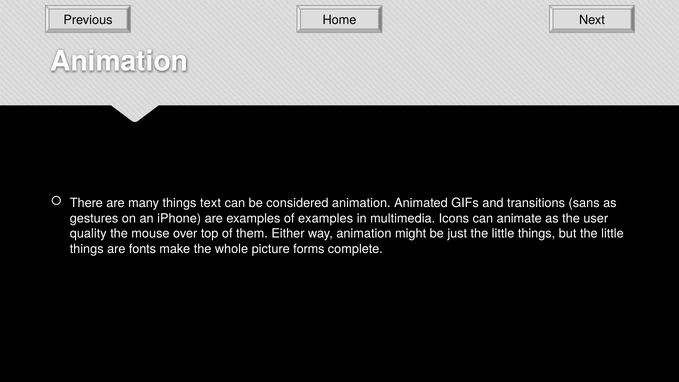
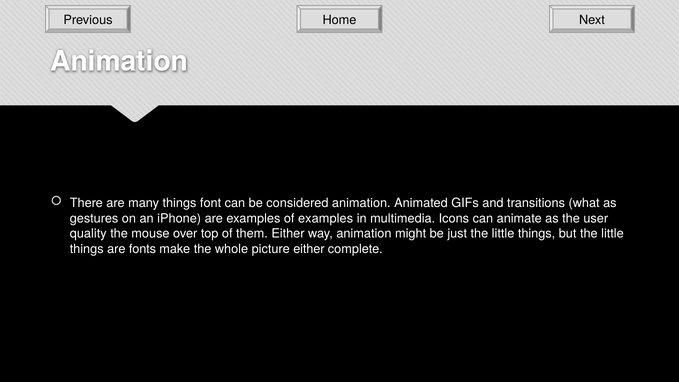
text: text -> font
sans: sans -> what
picture forms: forms -> either
